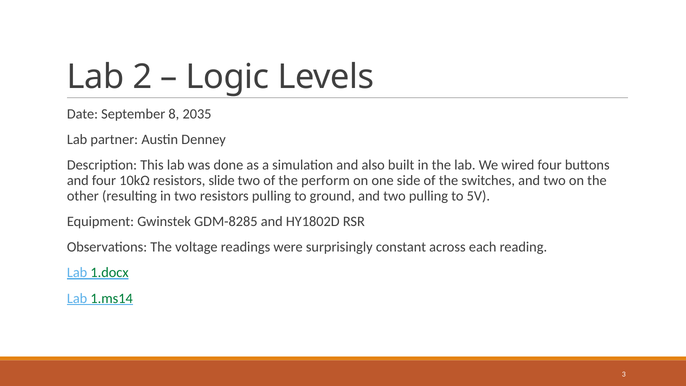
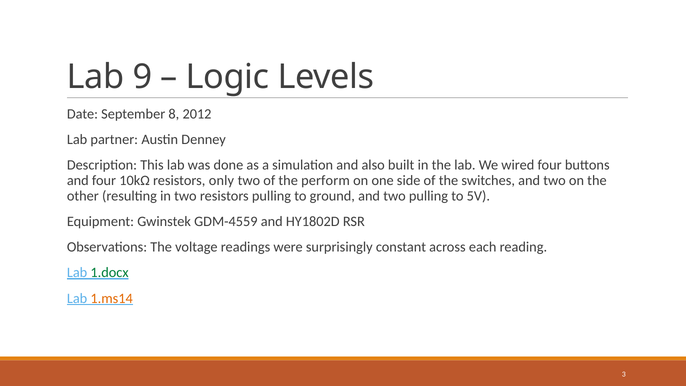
2: 2 -> 9
2035: 2035 -> 2012
slide: slide -> only
GDM-8285: GDM-8285 -> GDM-4559
1.ms14 colour: green -> orange
